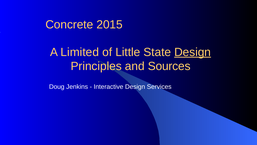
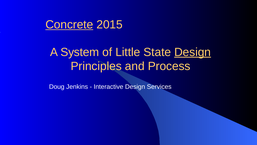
Concrete underline: none -> present
Limited: Limited -> System
Sources: Sources -> Process
